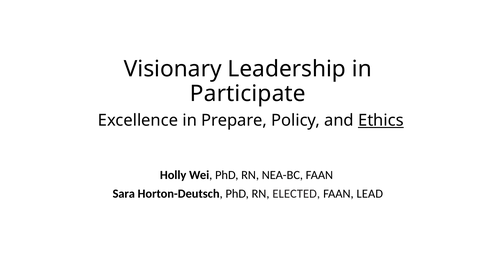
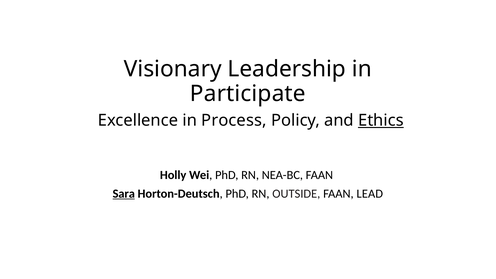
Prepare: Prepare -> Process
Sara underline: none -> present
ELECTED: ELECTED -> OUTSIDE
